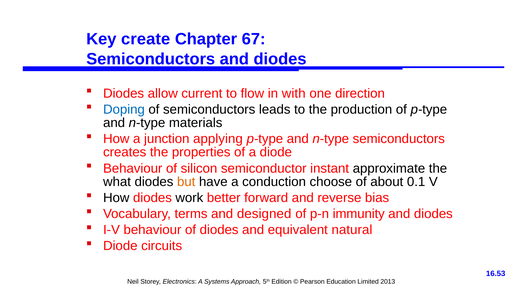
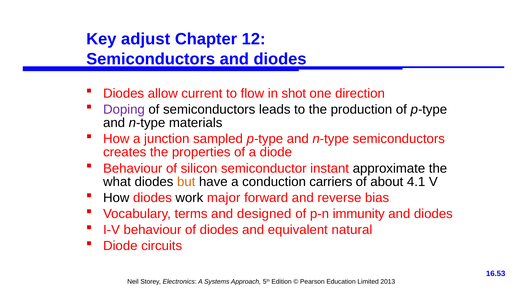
create: create -> adjust
67: 67 -> 12
with: with -> shot
Doping colour: blue -> purple
applying: applying -> sampled
choose: choose -> carriers
0.1: 0.1 -> 4.1
better: better -> major
